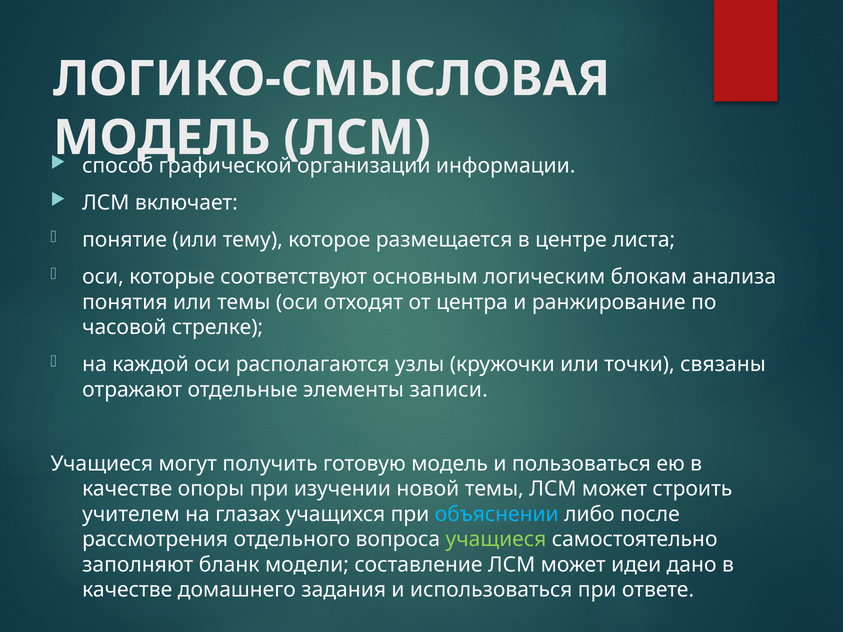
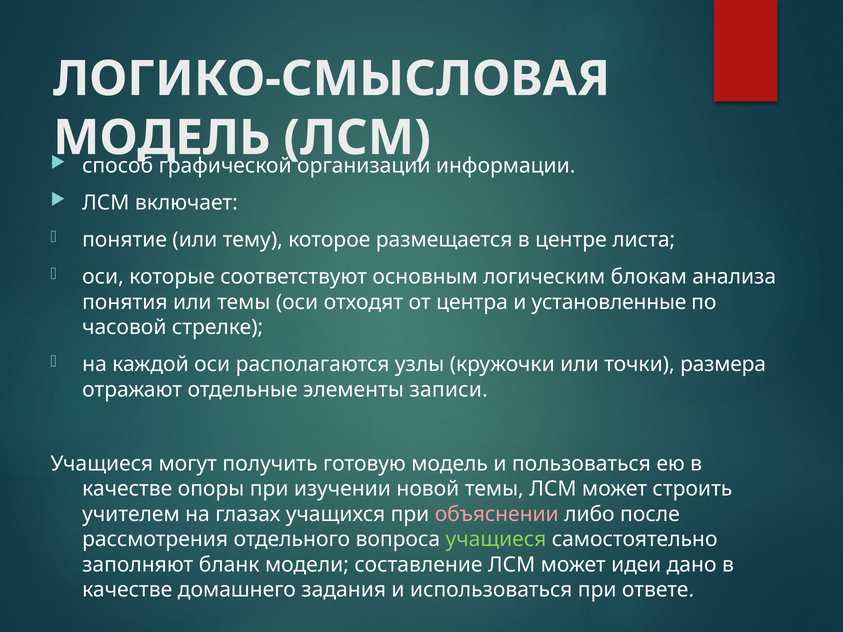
ранжирование: ранжирование -> установленные
связаны: связаны -> размера
объяснении colour: light blue -> pink
